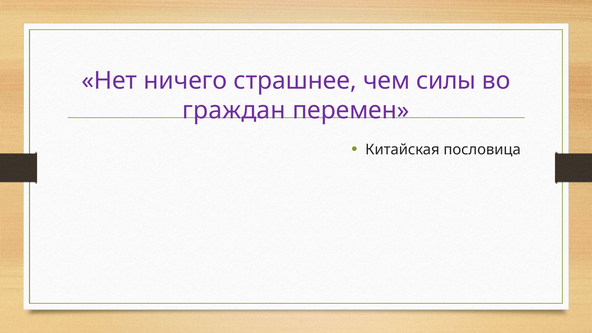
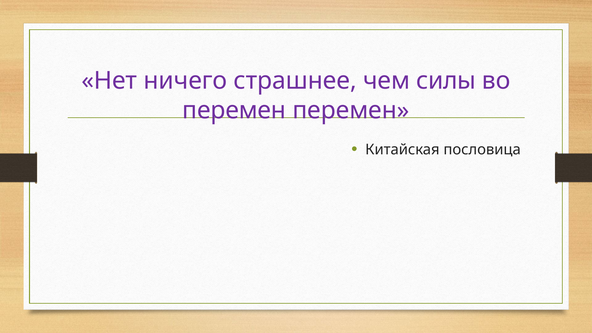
граждан at (234, 110): граждан -> перемен
